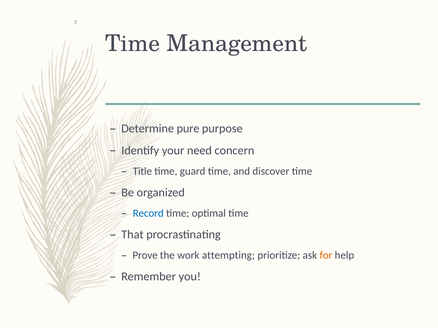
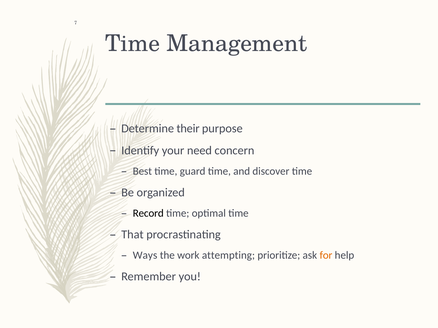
pure: pure -> their
Title: Title -> Best
Record colour: blue -> black
Prove: Prove -> Ways
